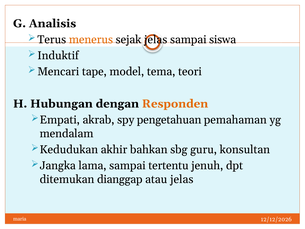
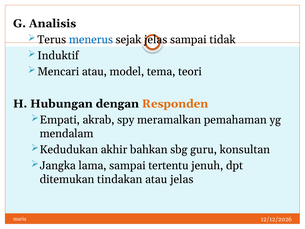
menerus colour: orange -> blue
siswa: siswa -> tidak
Mencari tape: tape -> atau
pengetahuan: pengetahuan -> meramalkan
dianggap: dianggap -> tindakan
